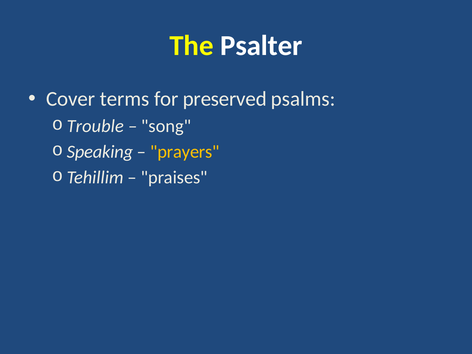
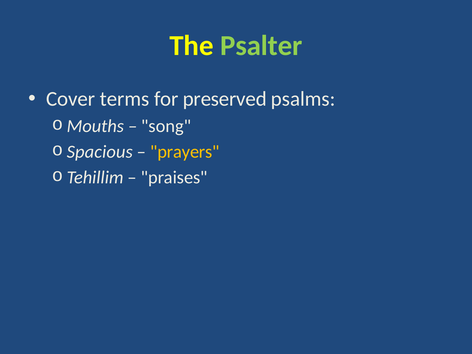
Psalter colour: white -> light green
Trouble: Trouble -> Mouths
Speaking: Speaking -> Spacious
